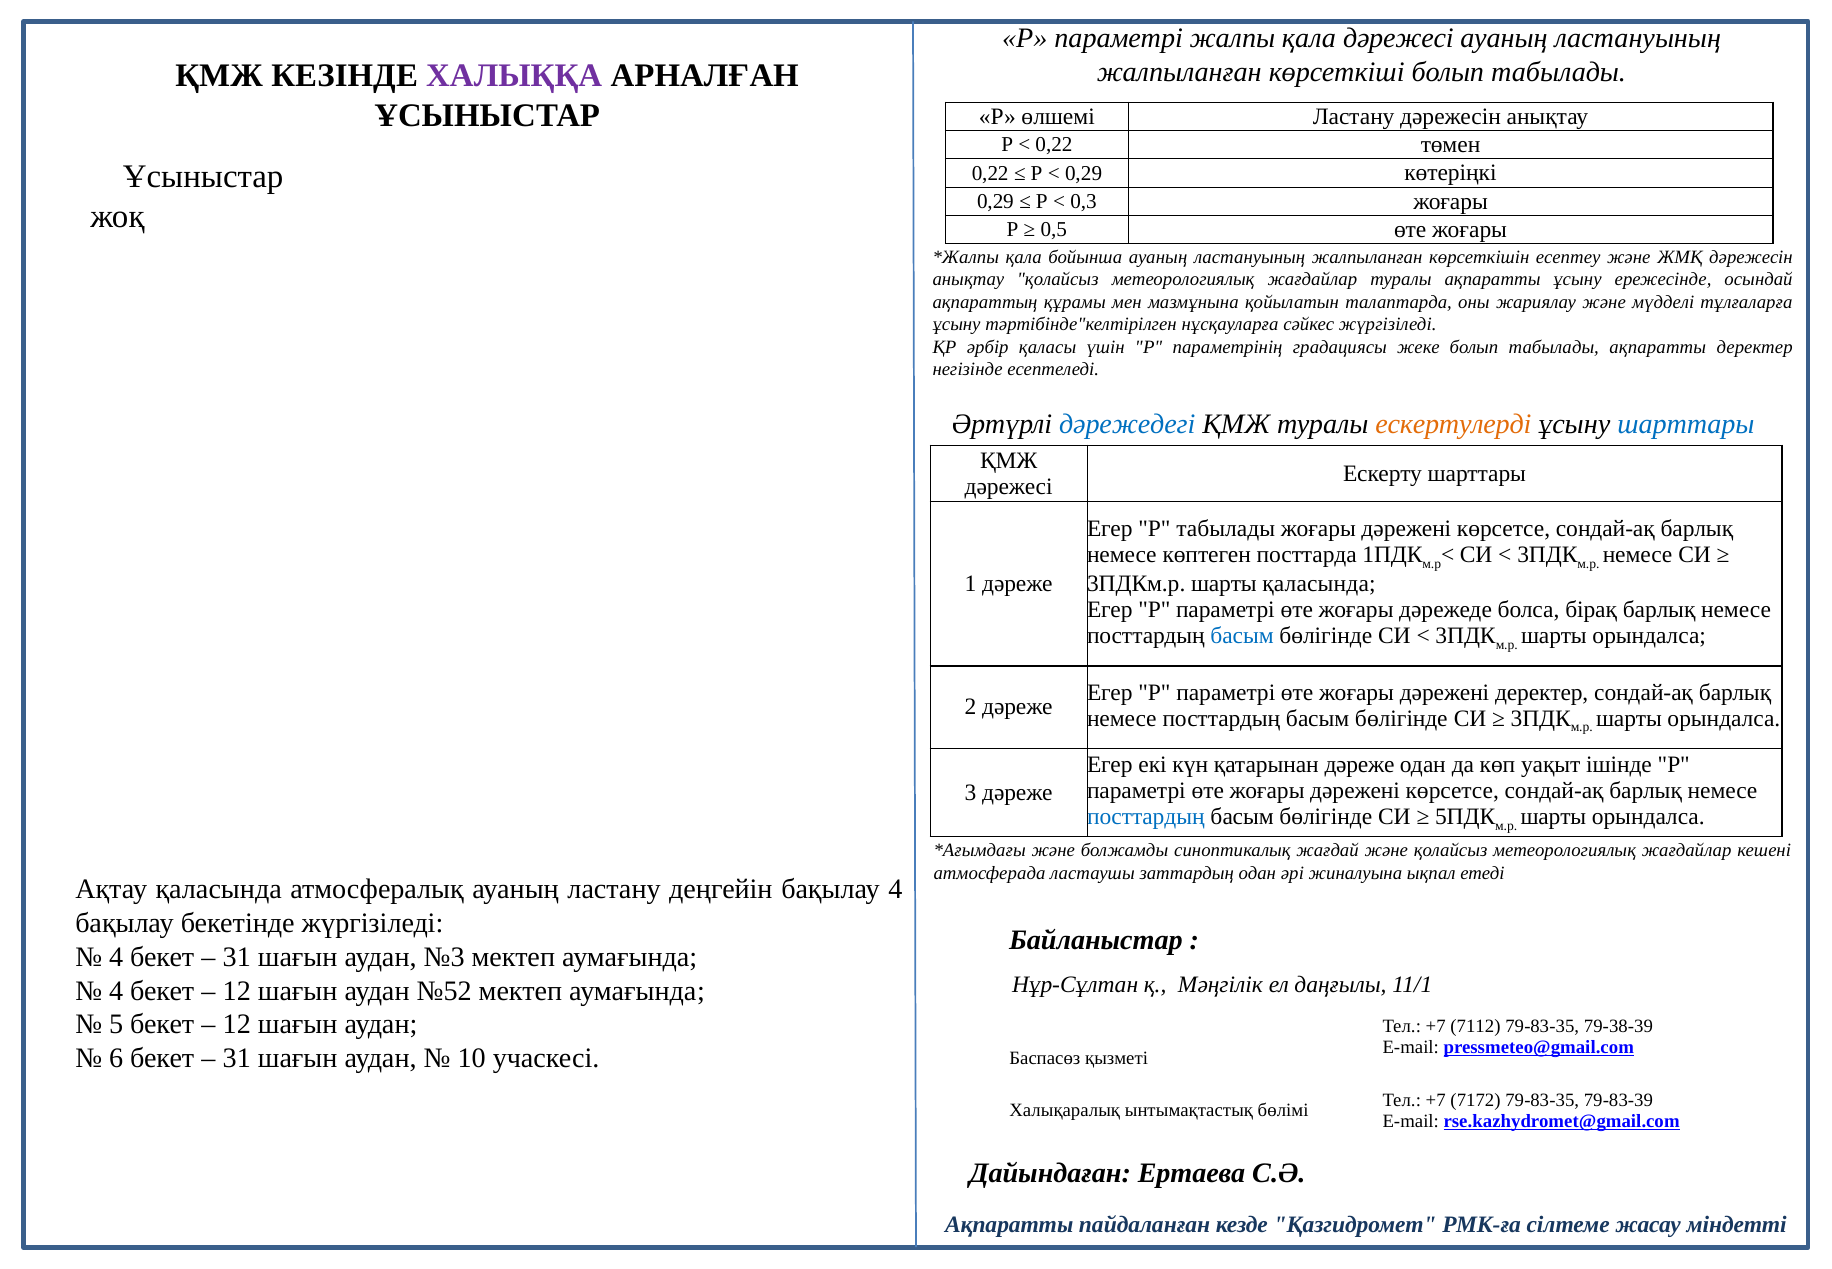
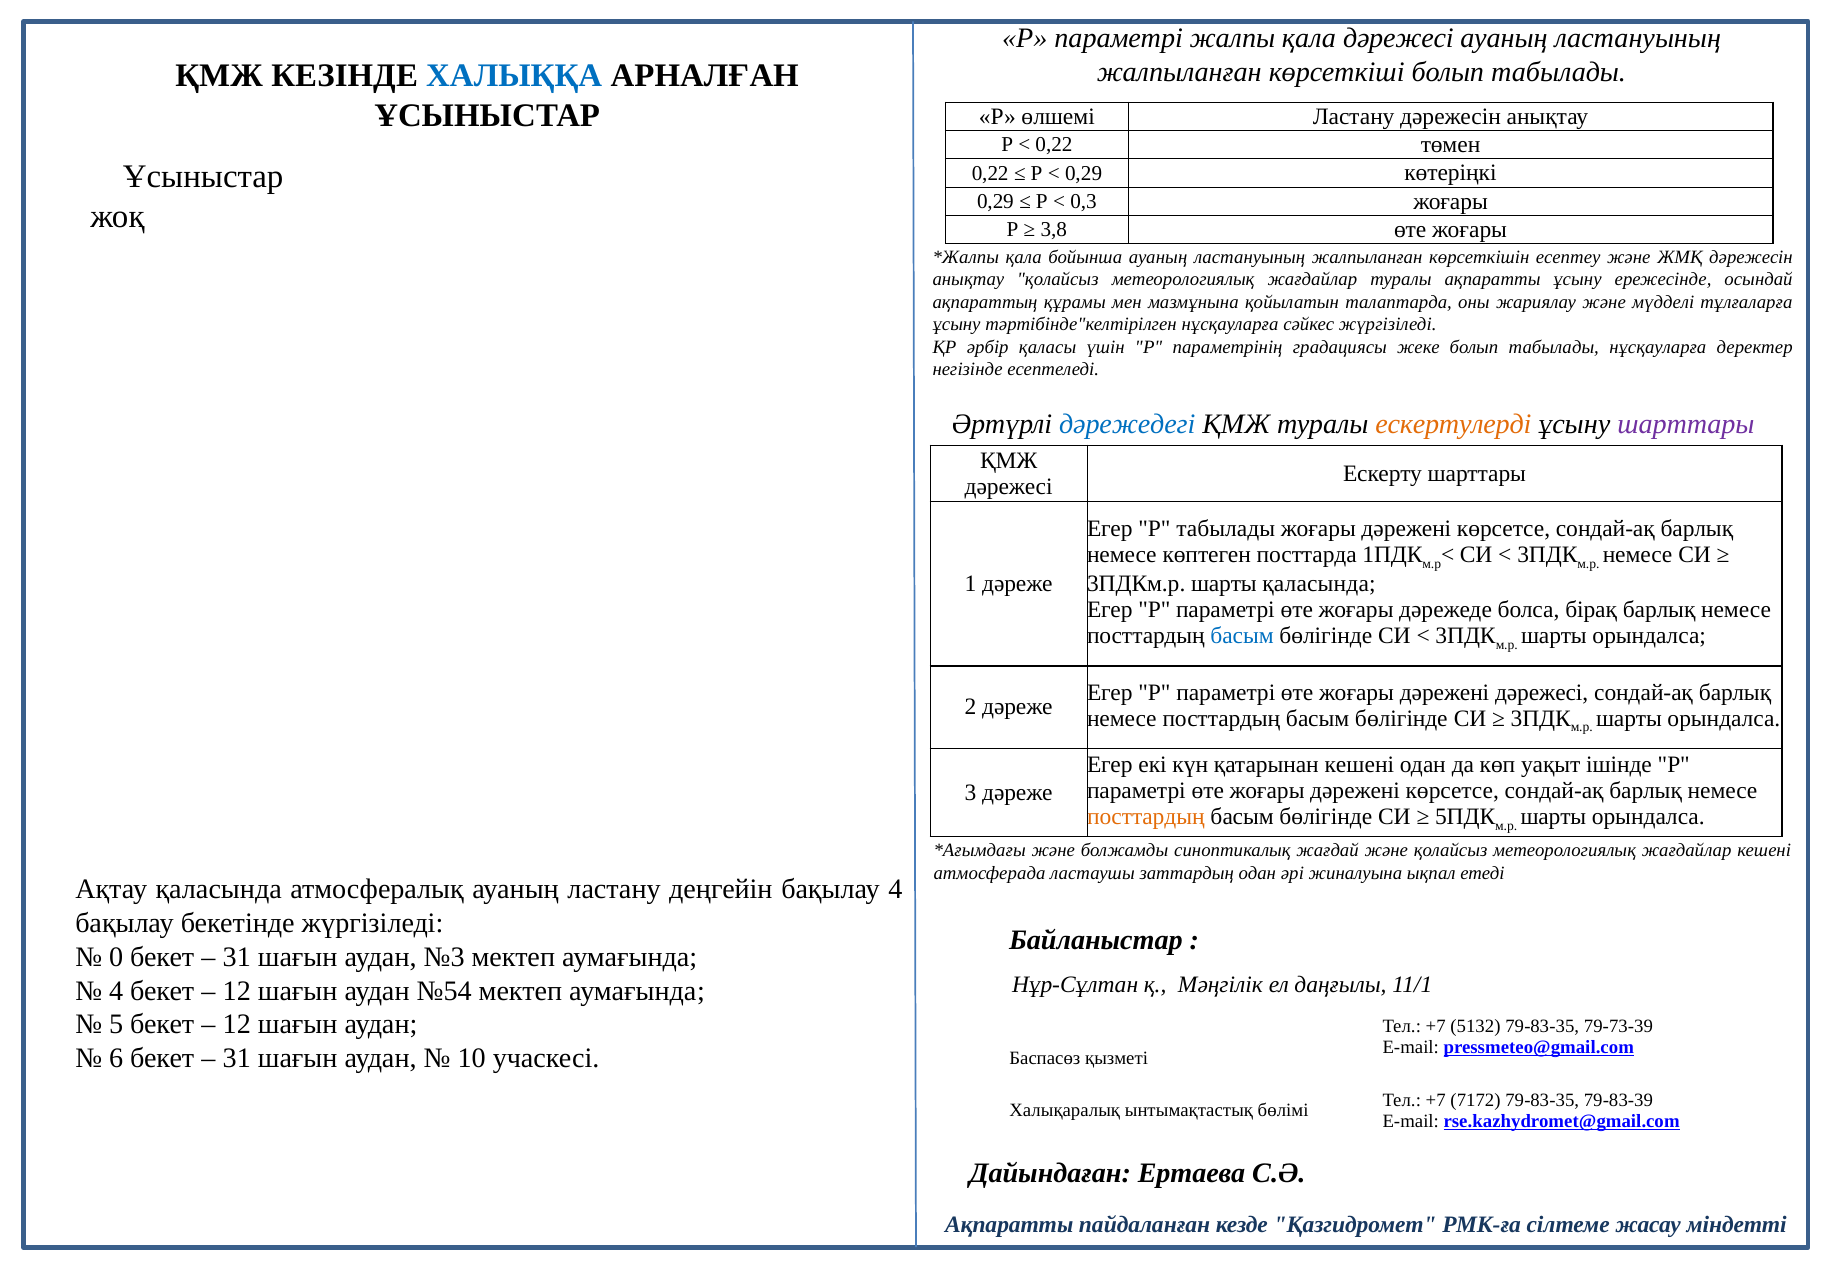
ХАЛЫҚҚА colour: purple -> blue
0,5: 0,5 -> 3,8
табылады ақпаратты: ақпаратты -> нұсқауларға
шарттары at (1686, 424) colour: blue -> purple
дәрежені деректер: деректер -> дәрежесі
қатарынан дәреже: дәреже -> кешені
посттардың at (1146, 816) colour: blue -> orange
4 at (116, 956): 4 -> 0
№52: №52 -> №54
7112: 7112 -> 5132
79-38-39: 79-38-39 -> 79-73-39
